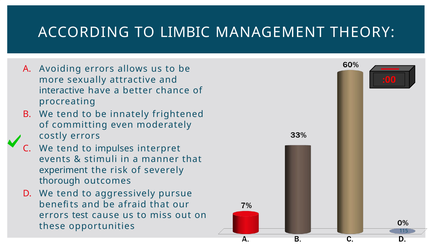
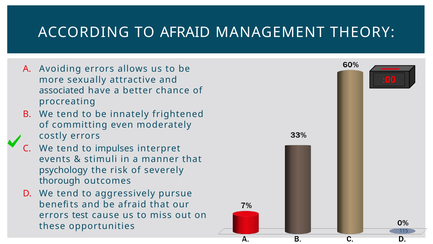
TO LIMBIC: LIMBIC -> AFRAID
interactive: interactive -> associated
experiment: experiment -> psychology
